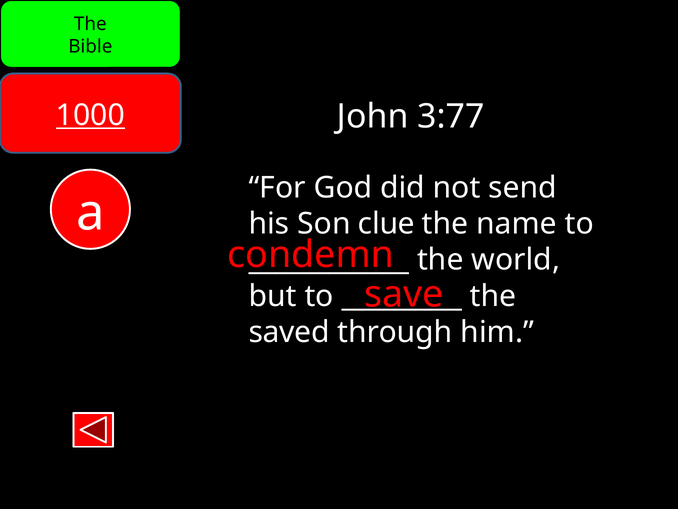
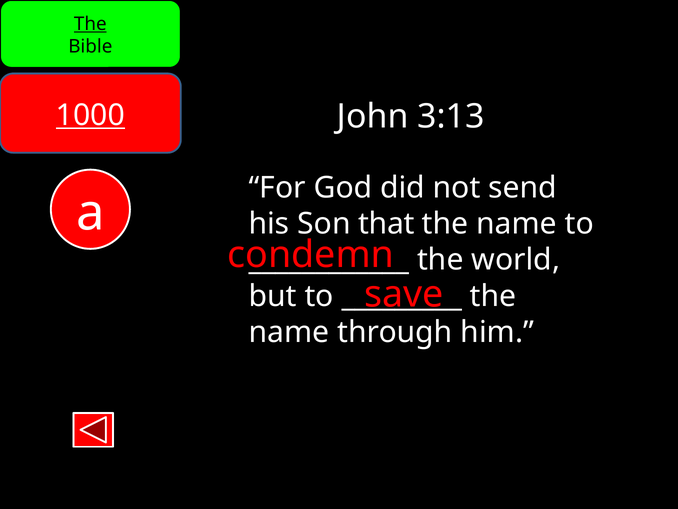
The at (90, 24) underline: none -> present
3:77: 3:77 -> 3:13
clue: clue -> that
saved at (289, 332): saved -> name
